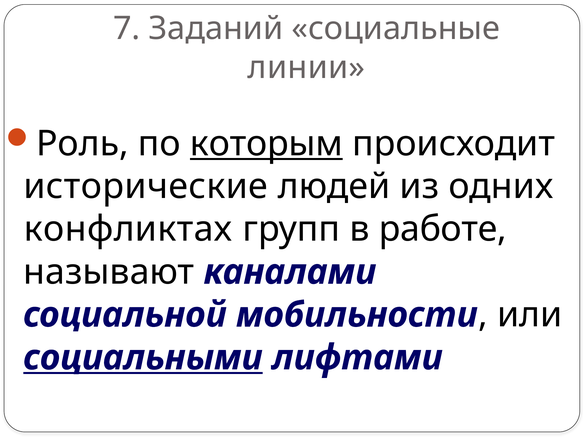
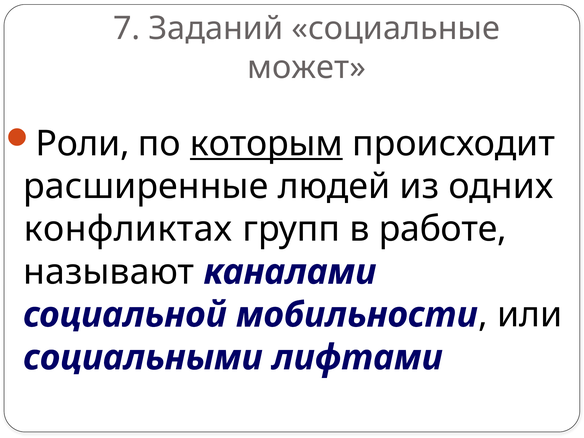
линии: линии -> может
Роль: Роль -> Роли
исторические: исторические -> расширенные
социальными underline: present -> none
